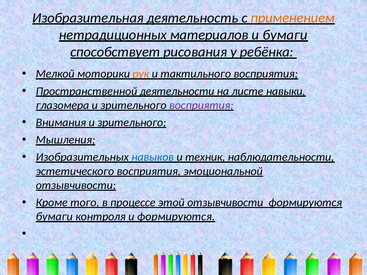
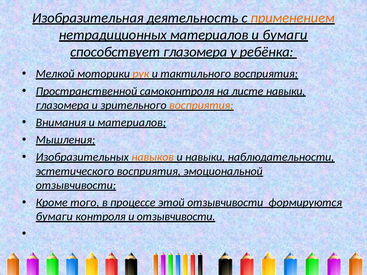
способствует рисования: рисования -> глазомера
деятельности: деятельности -> самоконтроля
восприятия at (201, 105) colour: purple -> orange
Внимания и зрительного: зрительного -> материалов
навыков colour: blue -> orange
и техник: техник -> навыки
и формируются: формируются -> отзывчивости
